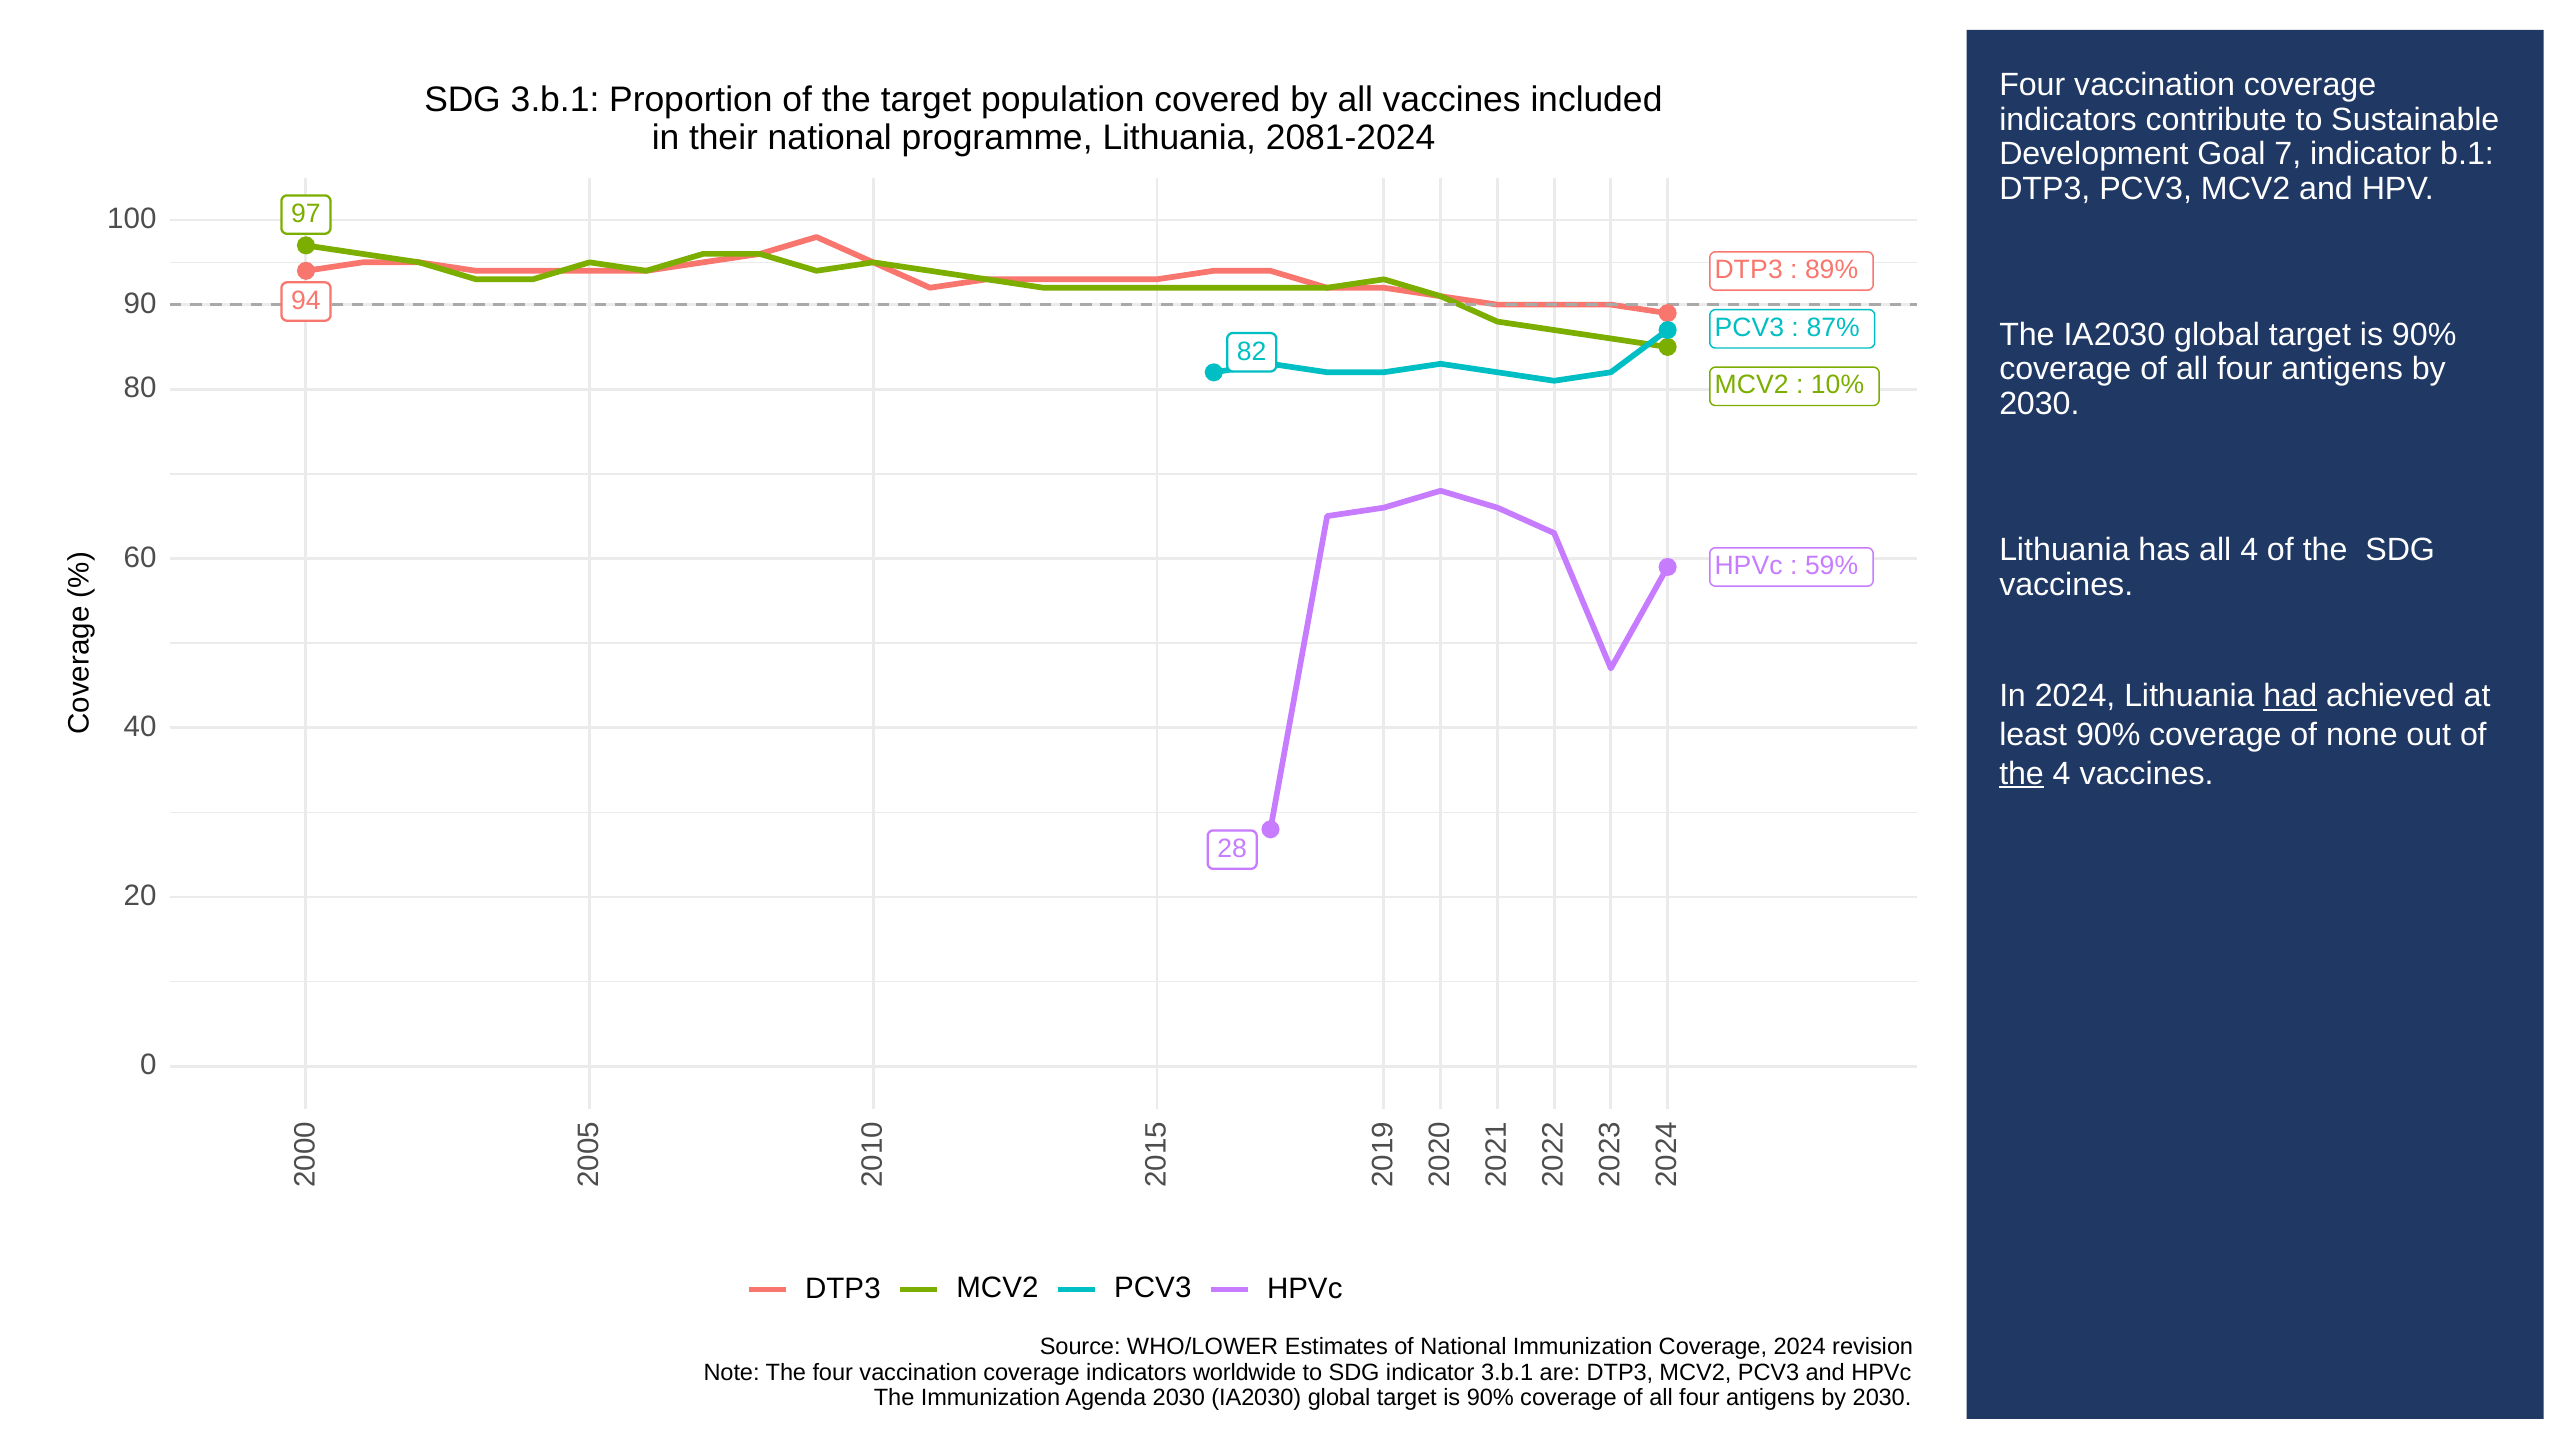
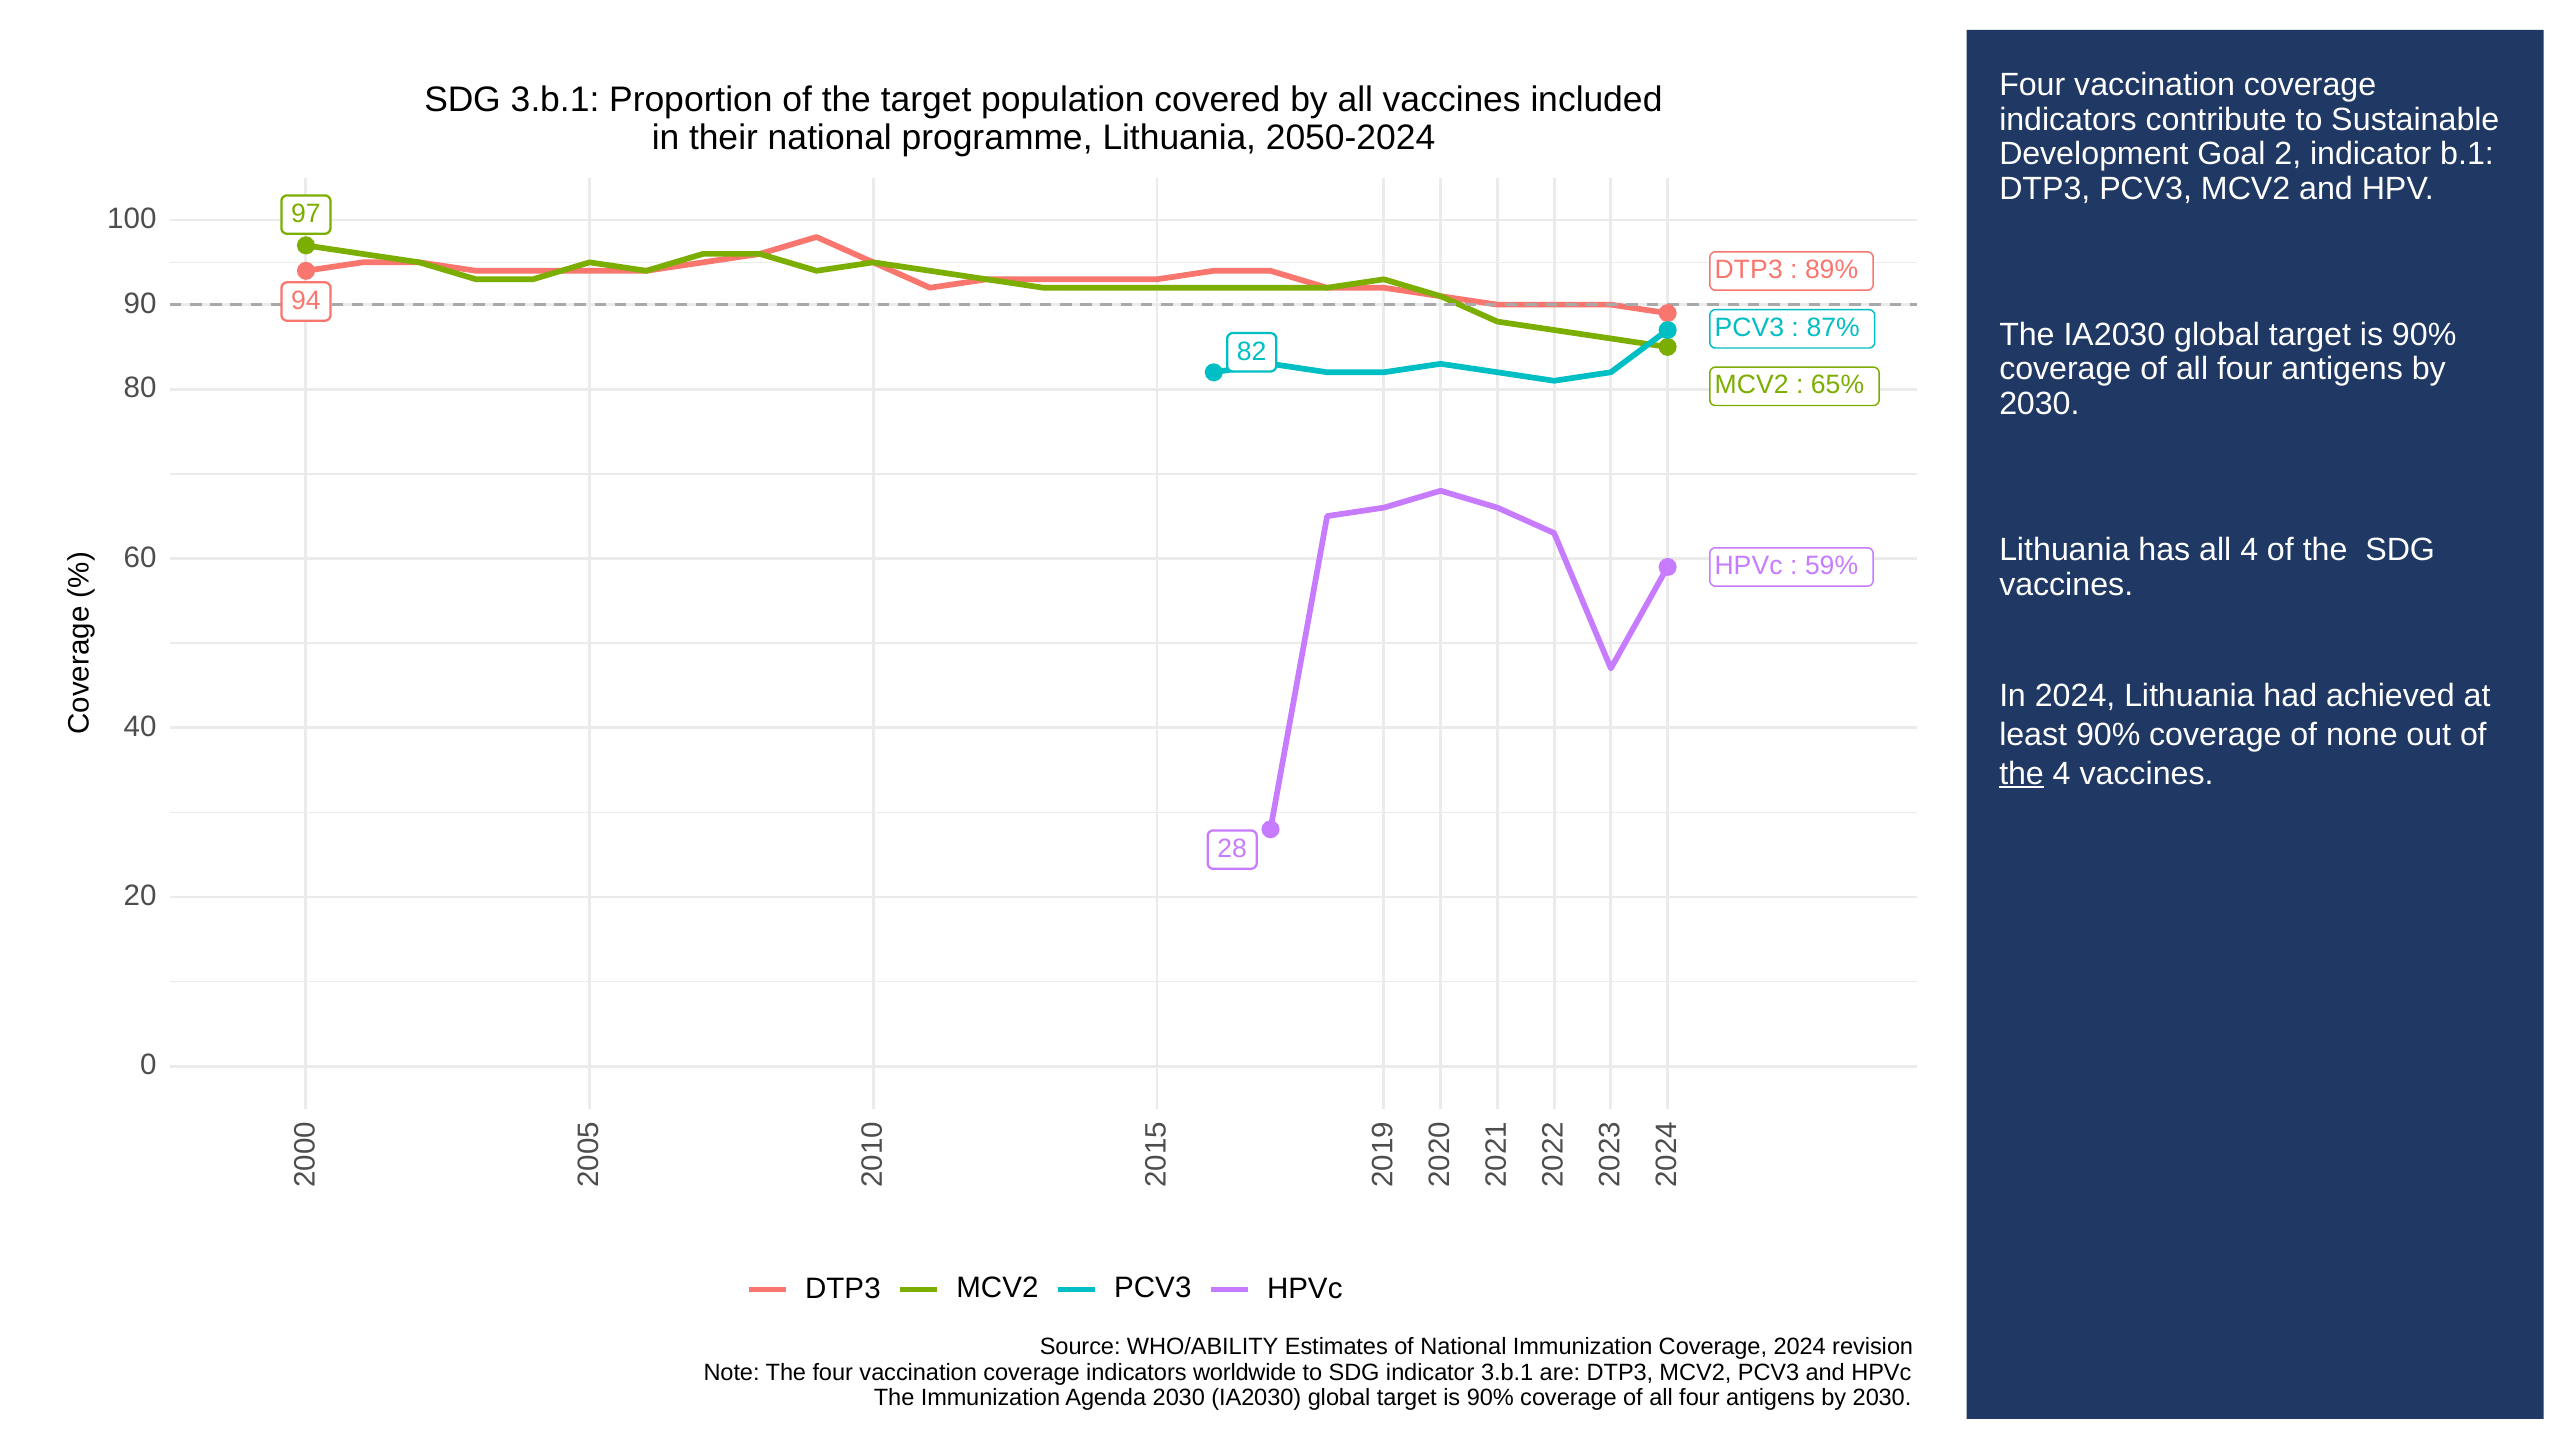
2081-2024: 2081-2024 -> 2050-2024
Goal 7: 7 -> 2
10%: 10% -> 65%
had underline: present -> none
WHO/LOWER: WHO/LOWER -> WHO/ABILITY
